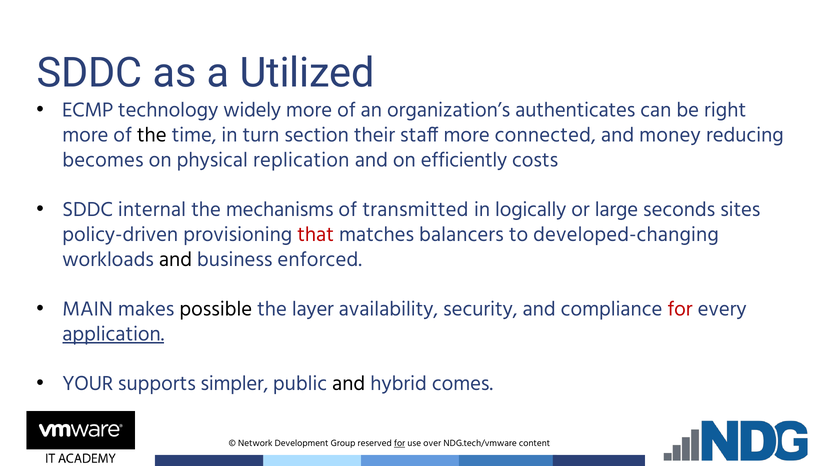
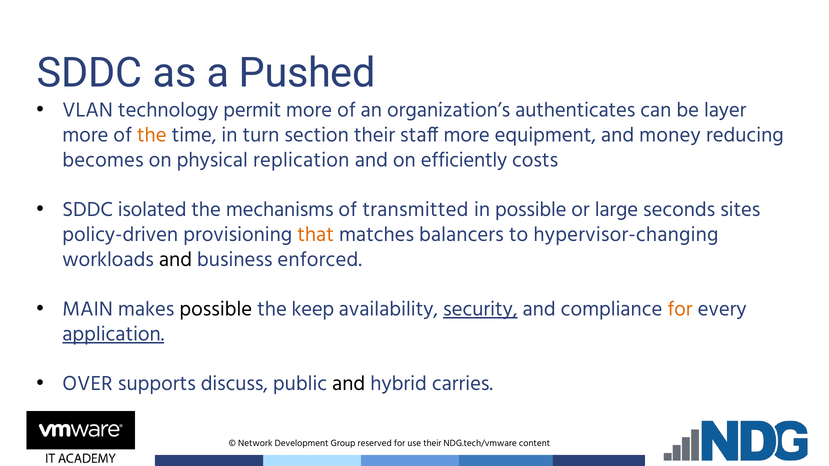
Utilized: Utilized -> Pushed
ECMP: ECMP -> VLAN
widely: widely -> permit
right: right -> layer
the at (152, 135) colour: black -> orange
connected: connected -> equipment
internal: internal -> isolated
in logically: logically -> possible
that colour: red -> orange
developed-changing: developed-changing -> hypervisor-changing
layer: layer -> keep
security underline: none -> present
for at (680, 309) colour: red -> orange
YOUR: YOUR -> OVER
simpler: simpler -> discuss
comes: comes -> carries
for at (400, 443) underline: present -> none
over at (432, 443): over -> their
